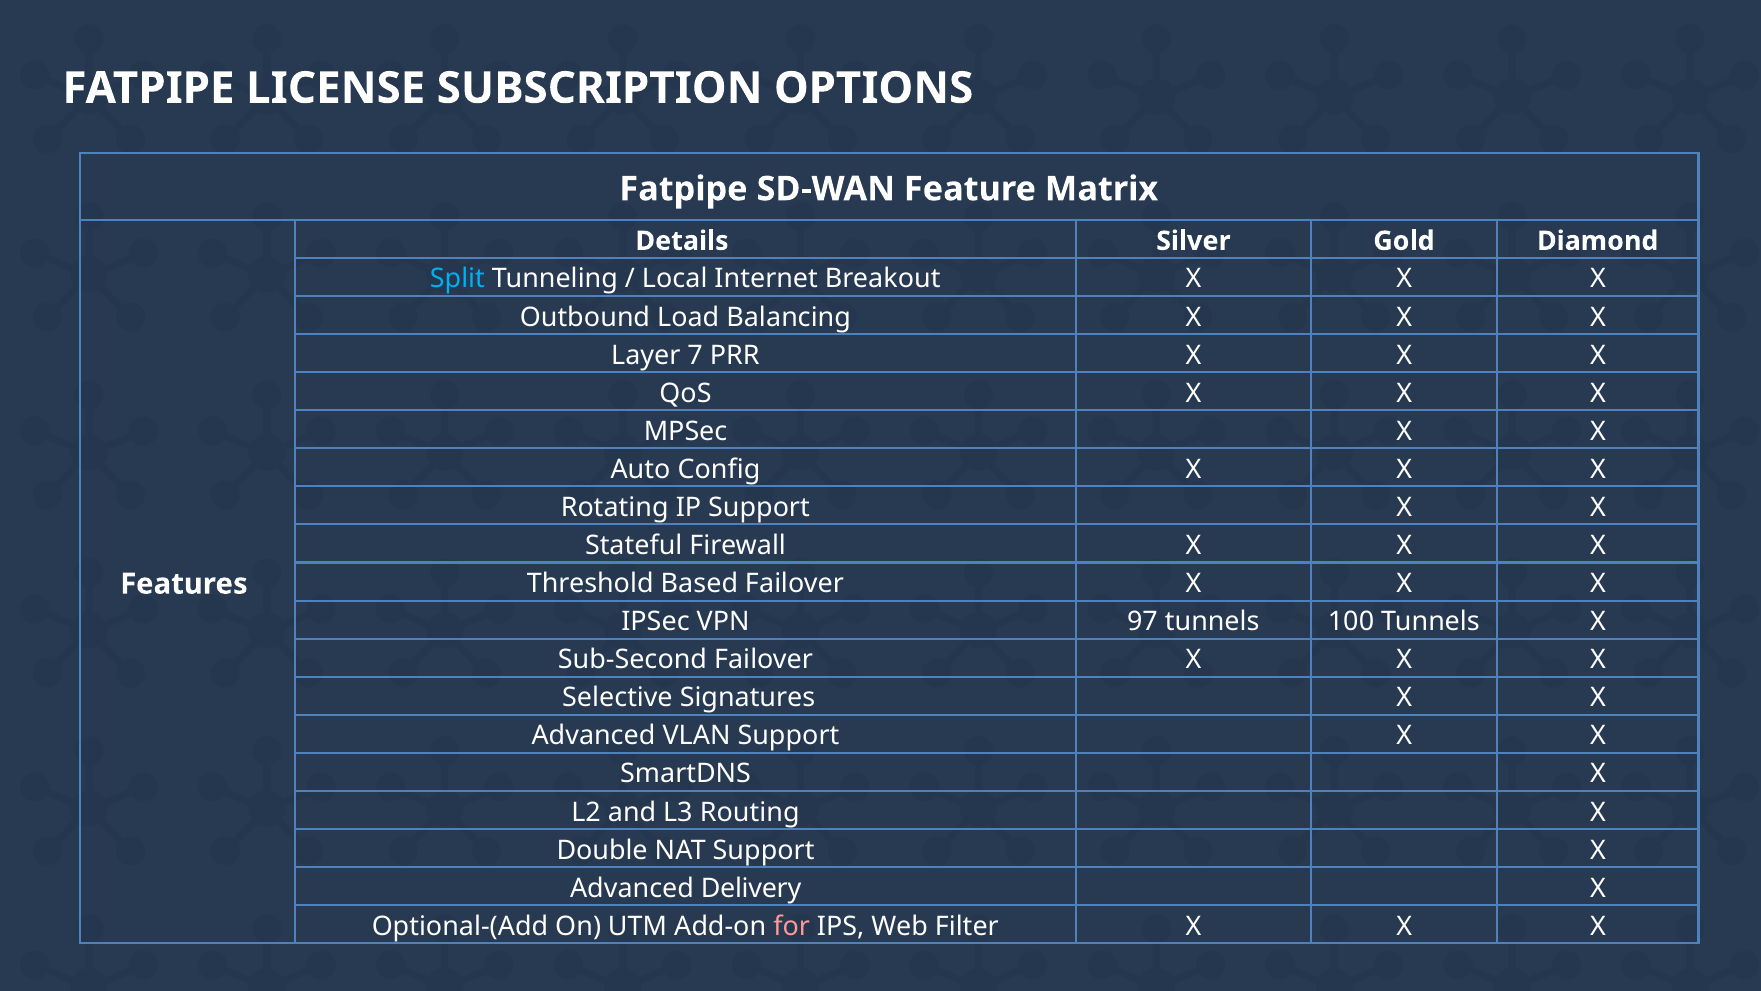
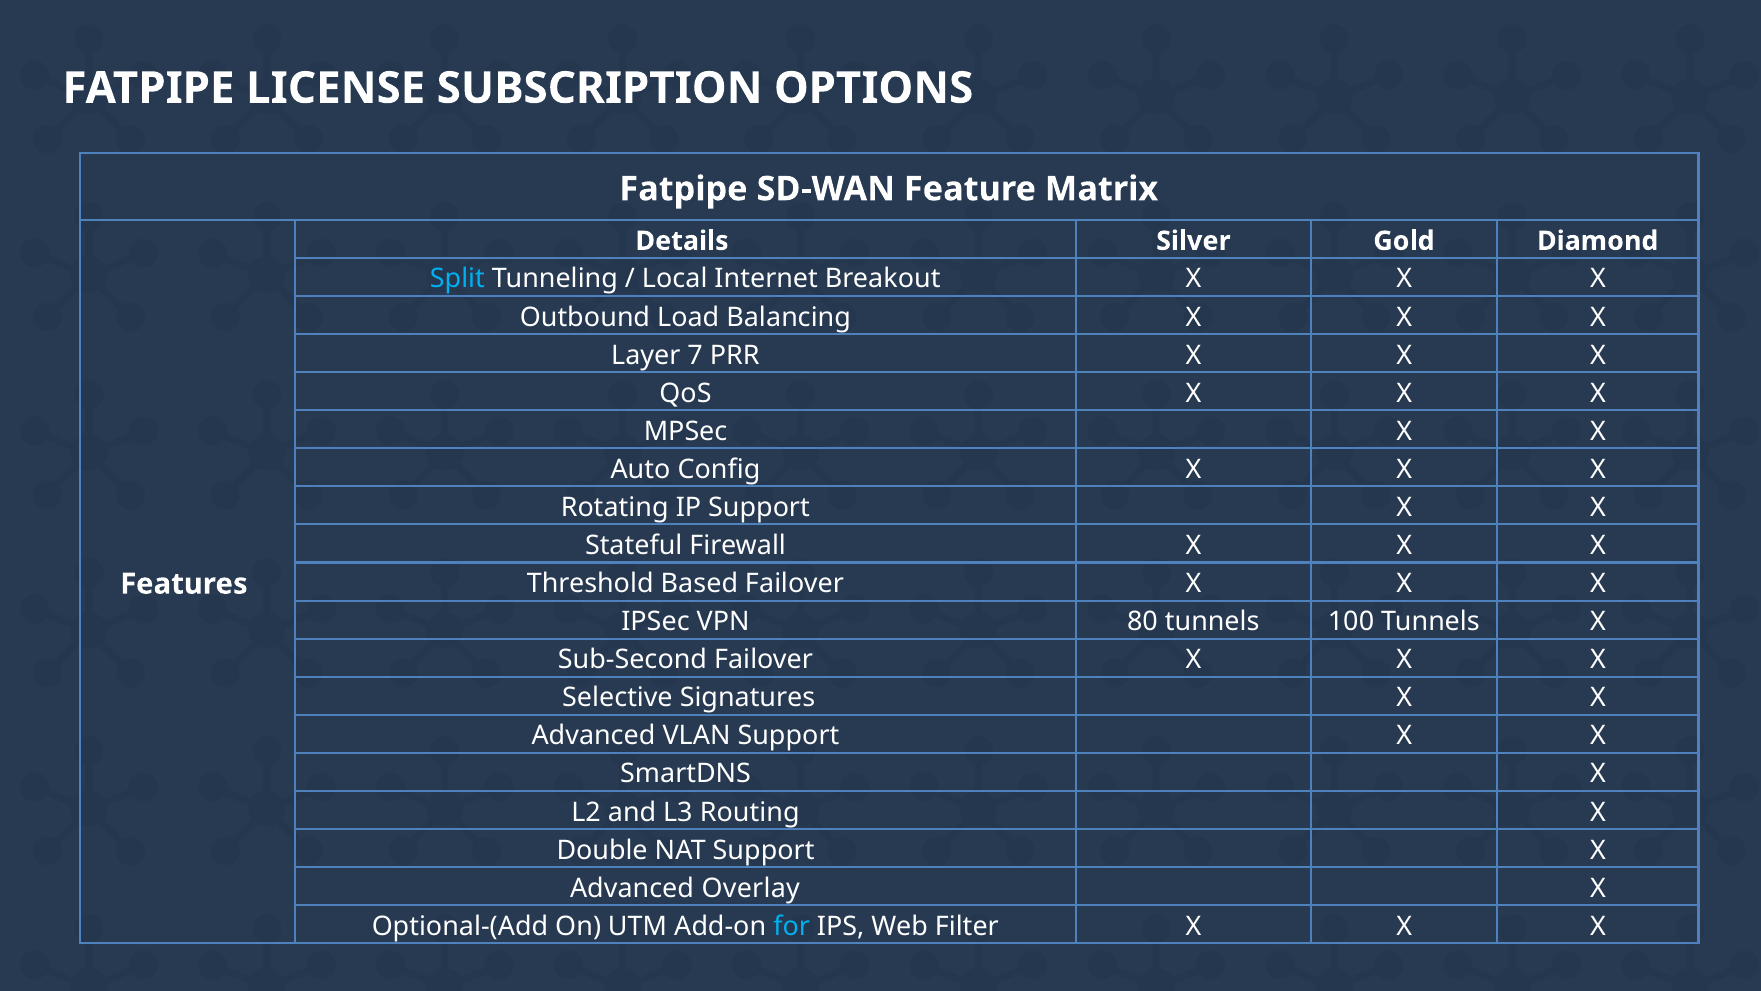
97: 97 -> 80
Delivery: Delivery -> Overlay
for colour: pink -> light blue
